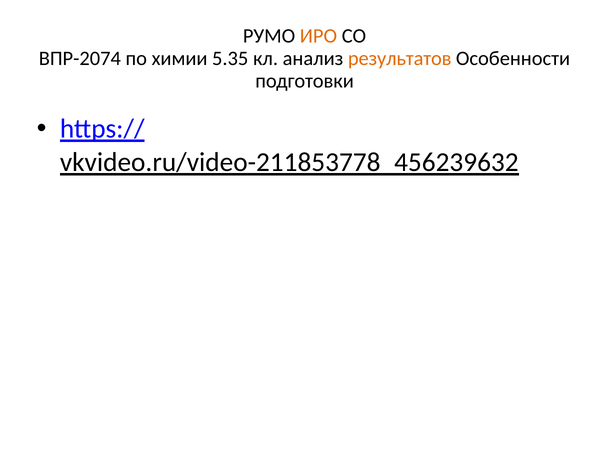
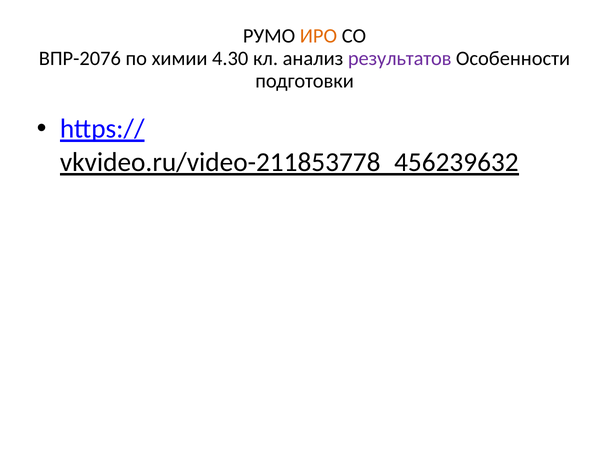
ВПР-2074: ВПР-2074 -> ВПР-2076
5.35: 5.35 -> 4.30
результатов colour: orange -> purple
